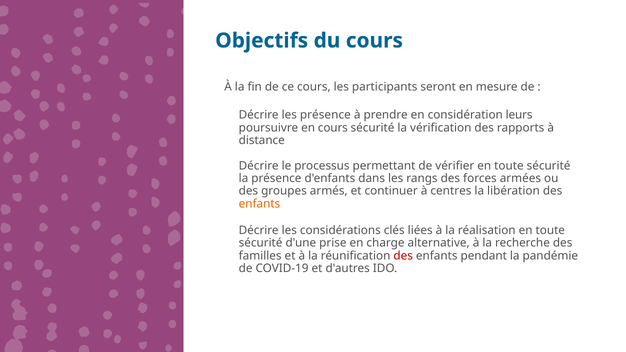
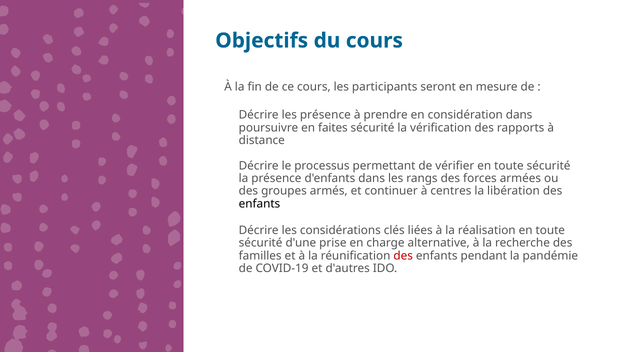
considération leurs: leurs -> dans
en cours: cours -> faites
enfants at (259, 204) colour: orange -> black
